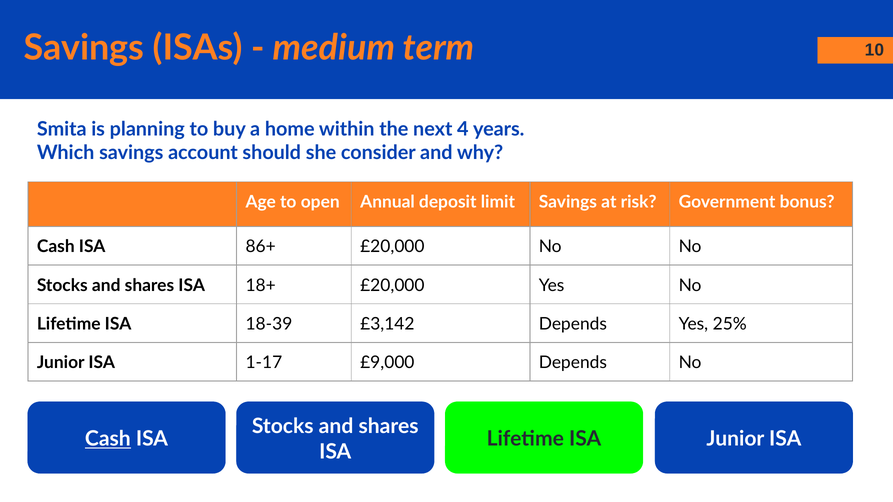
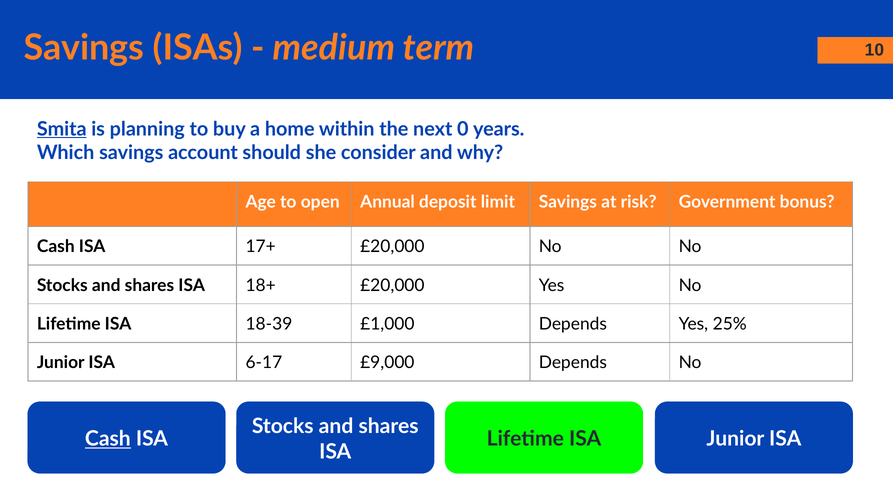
Smita underline: none -> present
4: 4 -> 0
86+: 86+ -> 17+
£3,142: £3,142 -> £1,000
1-17: 1-17 -> 6-17
